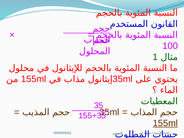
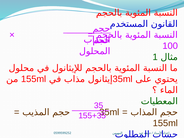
155ml at (165, 123) underline: present -> none
